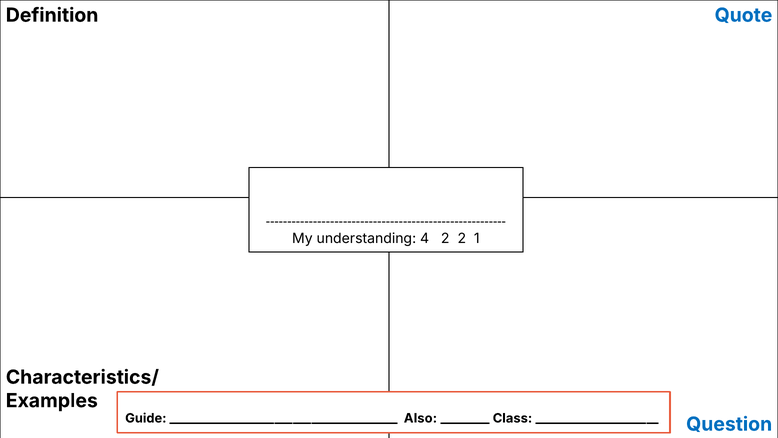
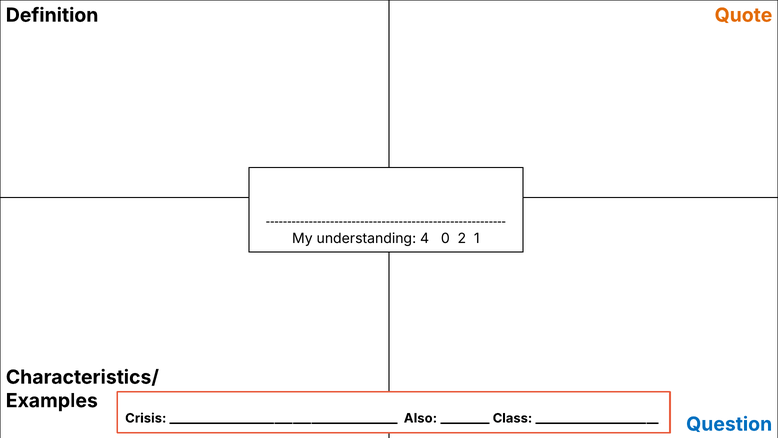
Quote colour: blue -> orange
4 2: 2 -> 0
Guide: Guide -> Crisis
